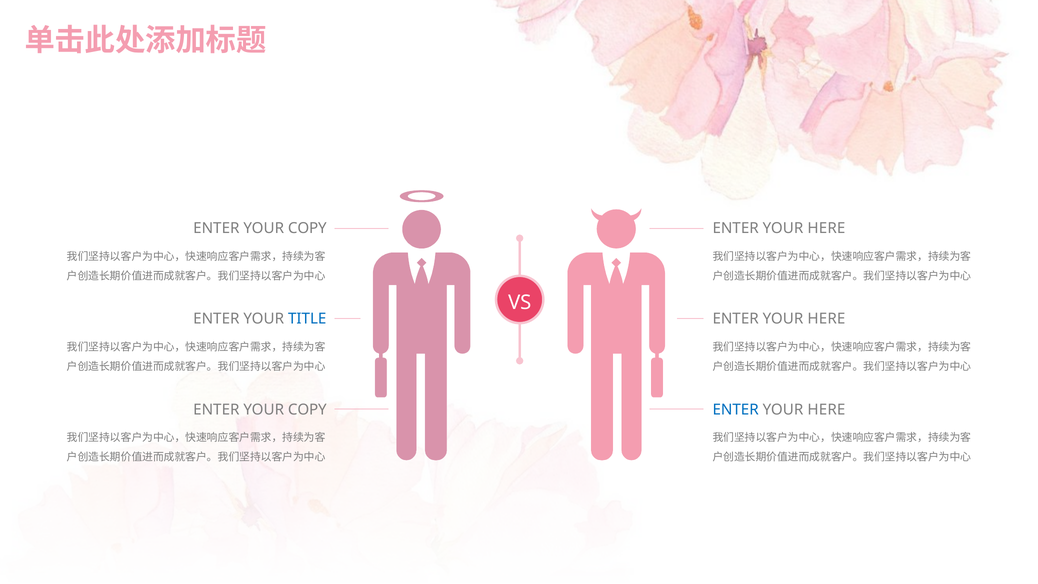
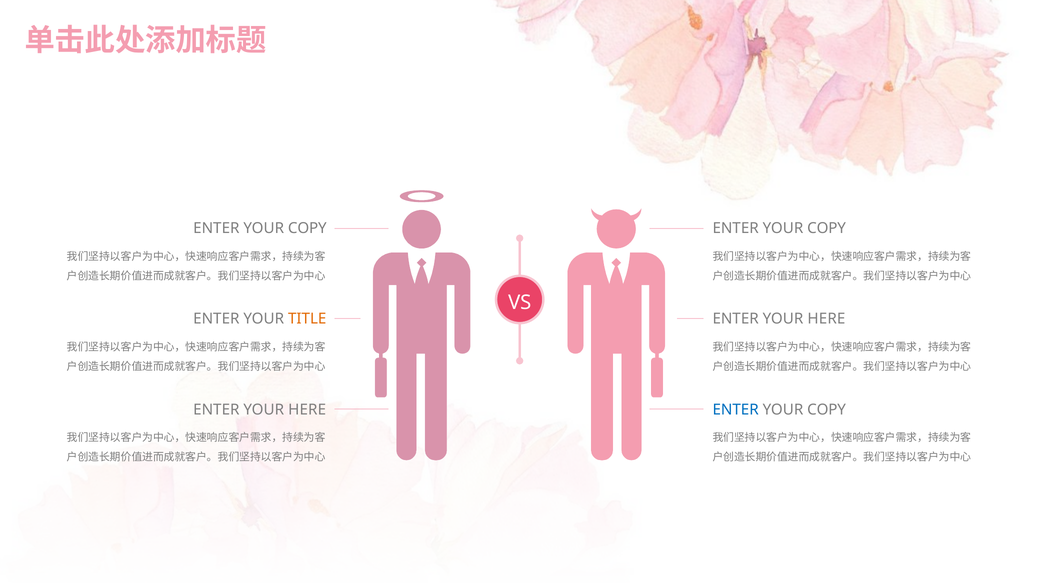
HERE at (826, 228): HERE -> COPY
TITLE colour: blue -> orange
COPY at (307, 409): COPY -> HERE
HERE at (826, 409): HERE -> COPY
